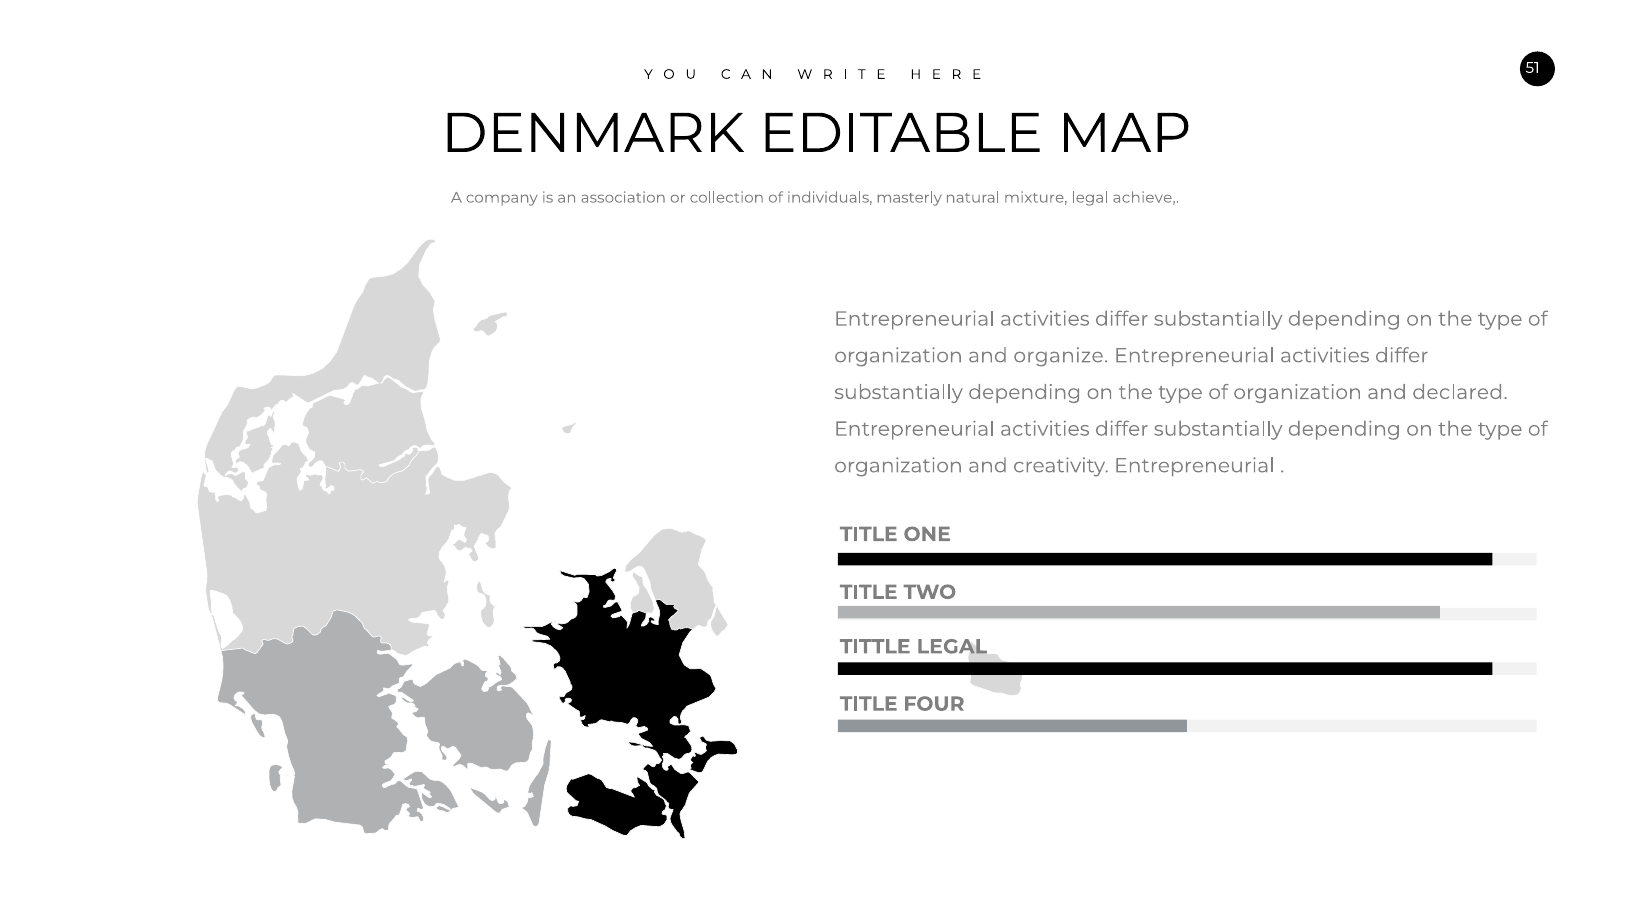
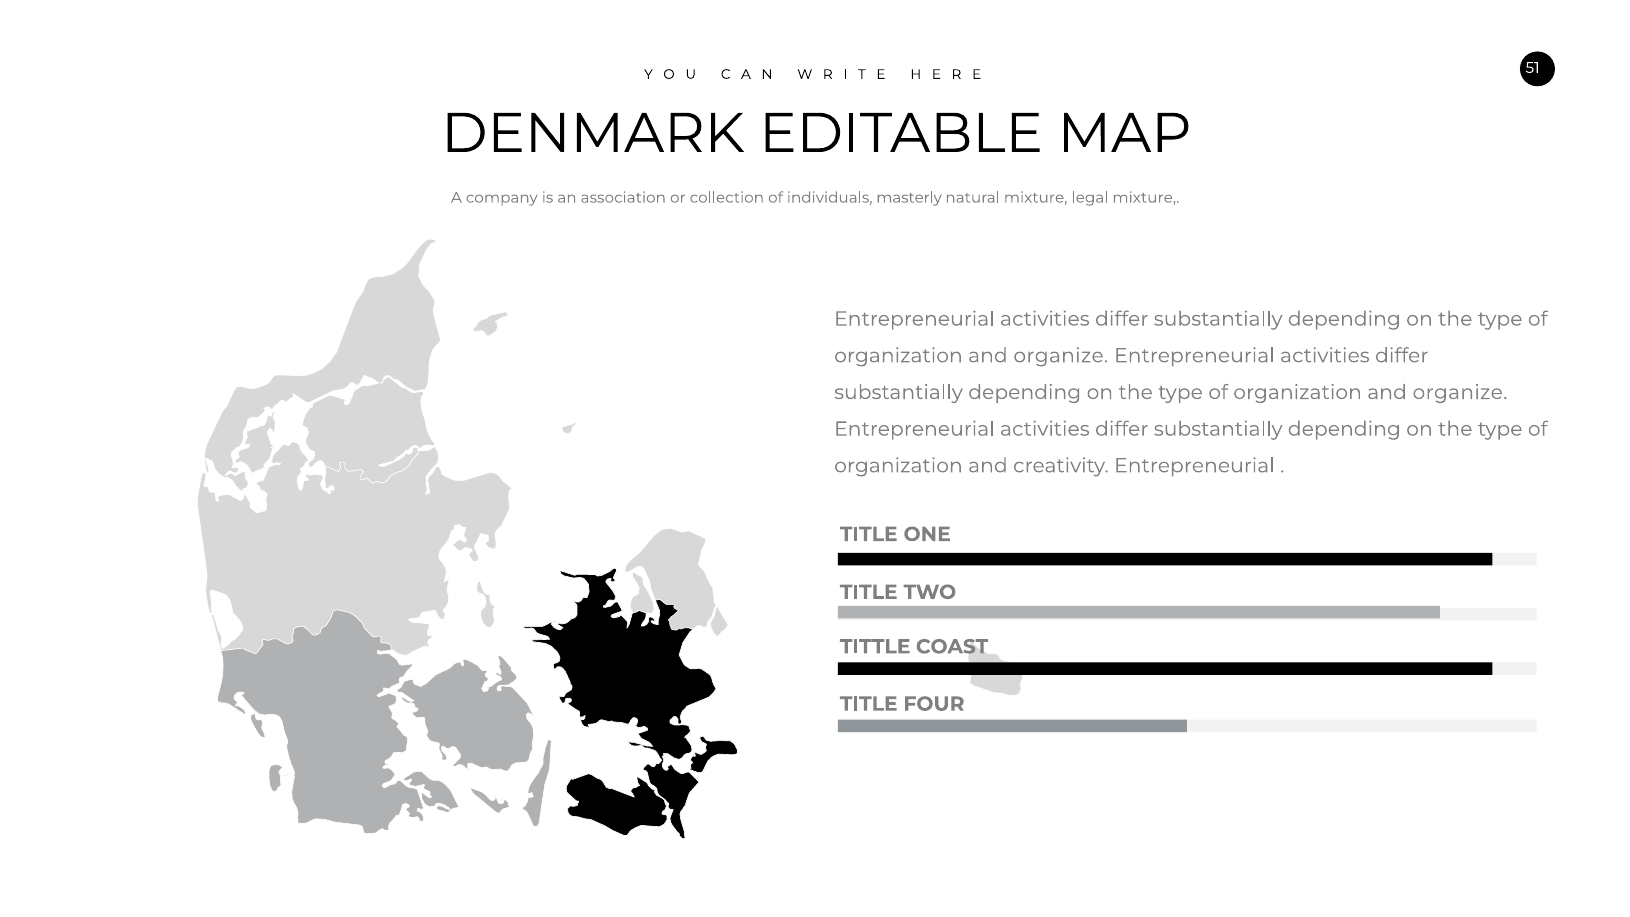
legal achieve: achieve -> mixture
declared at (1460, 392): declared -> organize
TITTLE LEGAL: LEGAL -> COAST
